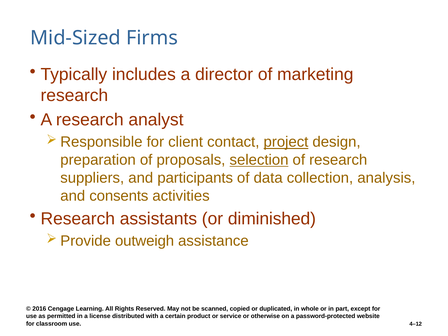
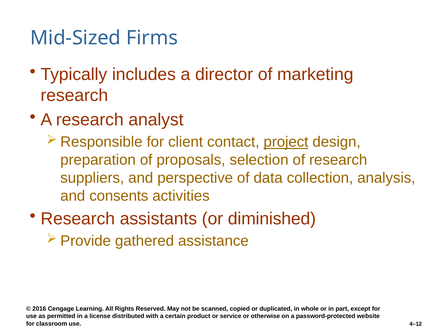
selection underline: present -> none
participants: participants -> perspective
outweigh: outweigh -> gathered
